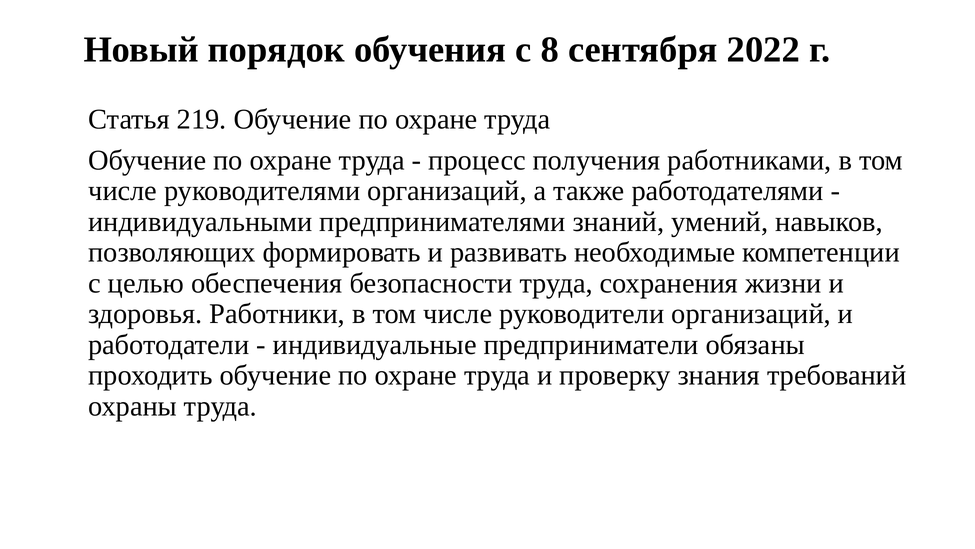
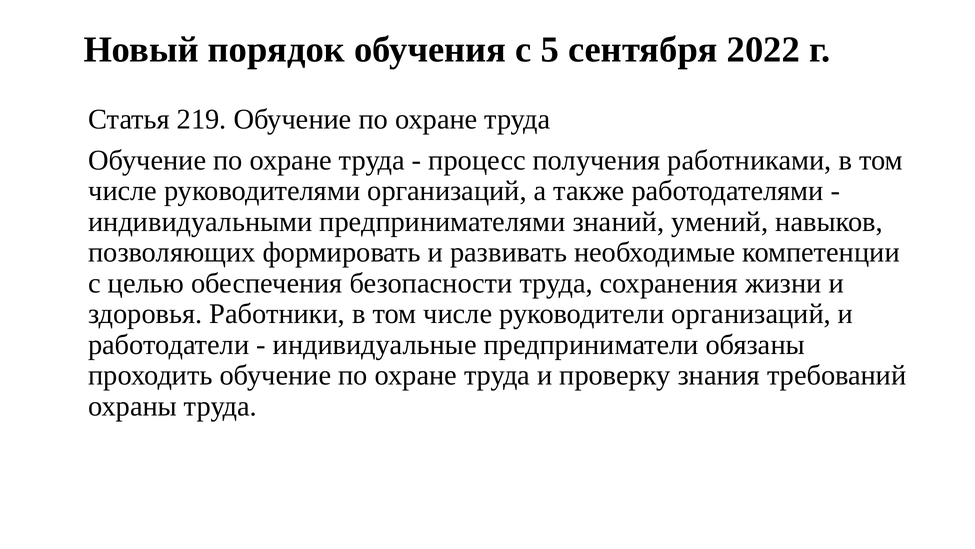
8: 8 -> 5
